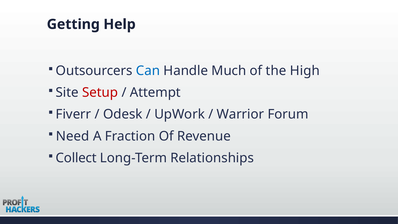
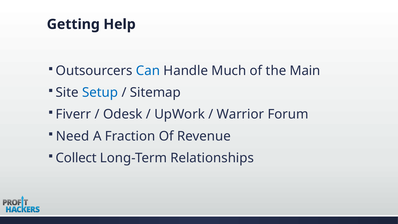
High: High -> Main
Setup colour: red -> blue
Attempt: Attempt -> Sitemap
